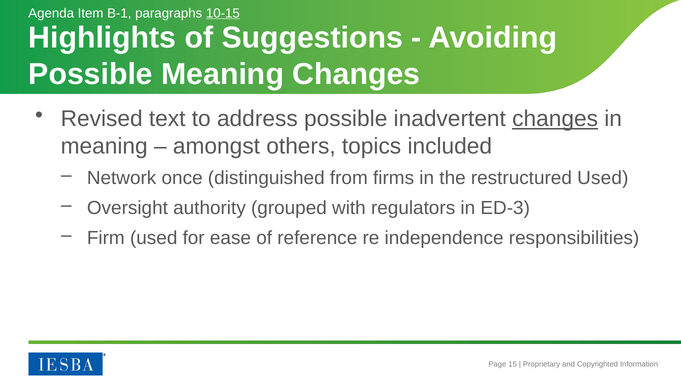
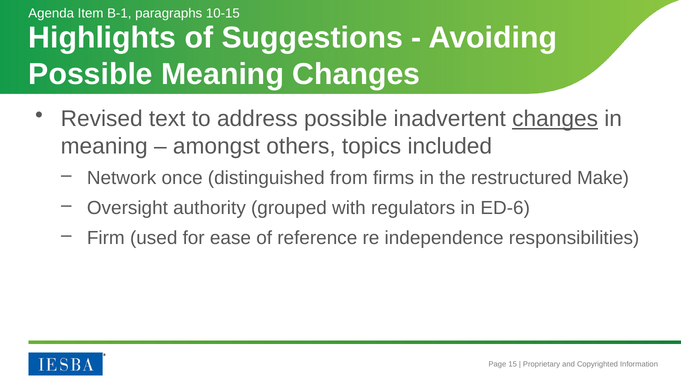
10-15 underline: present -> none
restructured Used: Used -> Make
ED-3: ED-3 -> ED-6
